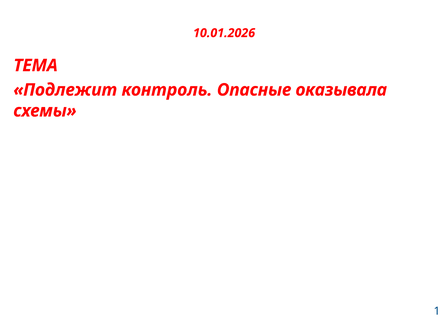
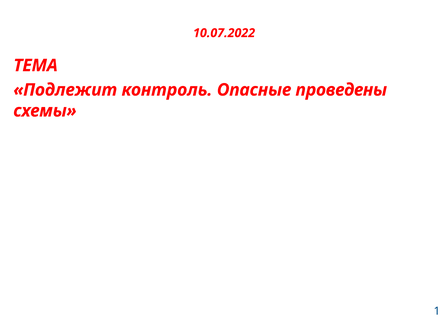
10.01.2026: 10.01.2026 -> 10.07.2022
оказывала: оказывала -> проведены
